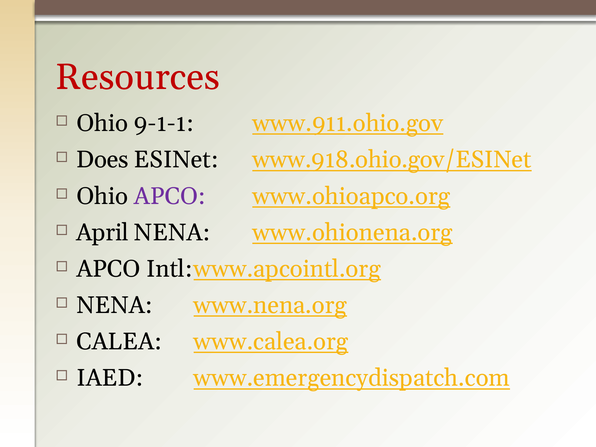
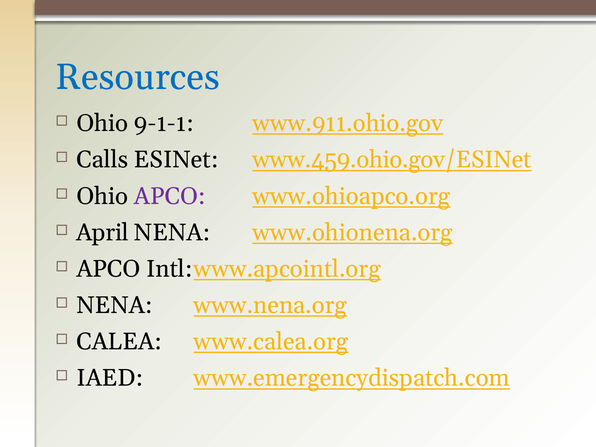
Resources colour: red -> blue
Does: Does -> Calls
www.918.ohio.gov/ESINet: www.918.ohio.gov/ESINet -> www.459.ohio.gov/ESINet
